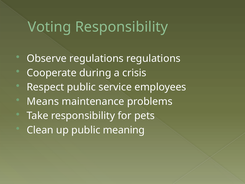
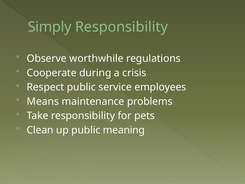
Voting: Voting -> Simply
Observe regulations: regulations -> worthwhile
